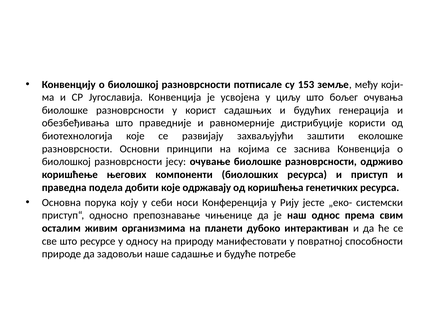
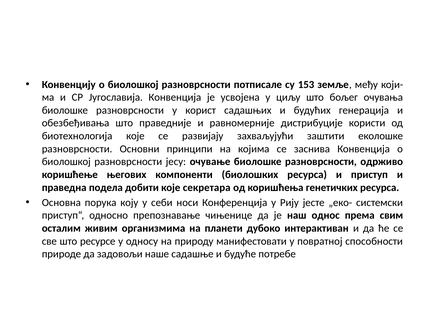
одржавају: одржавају -> секретара
